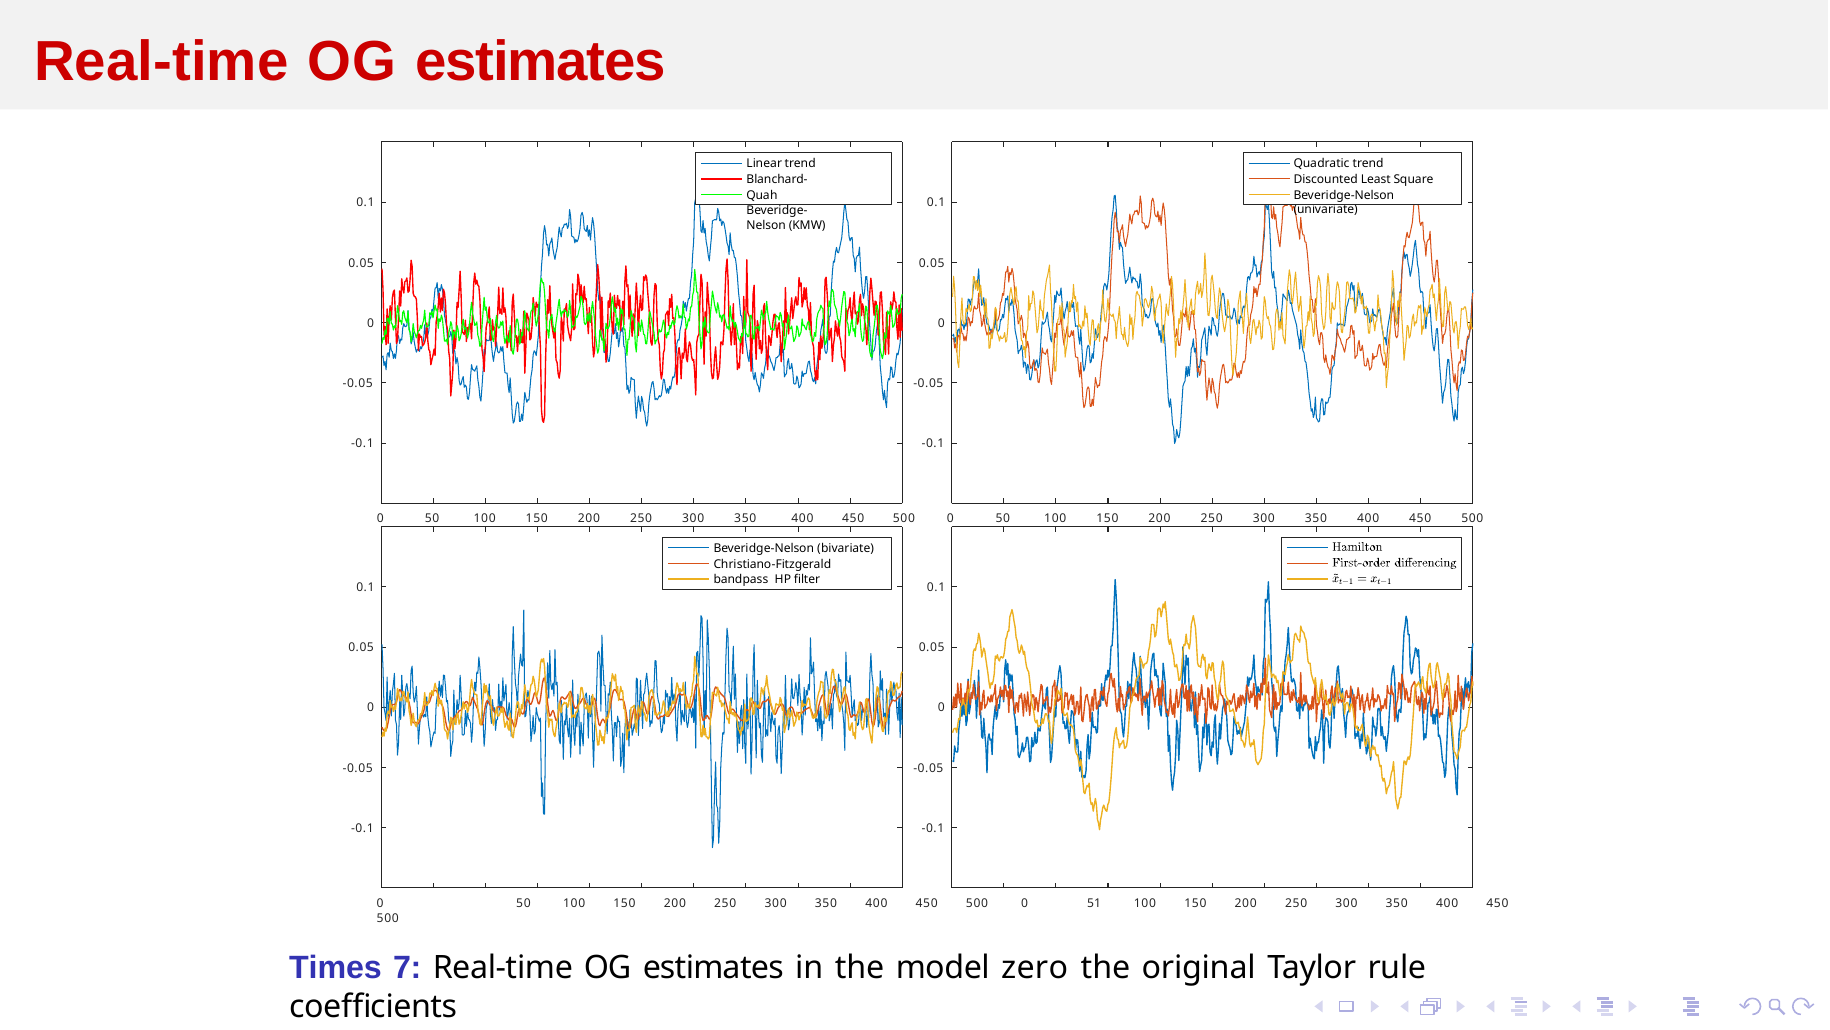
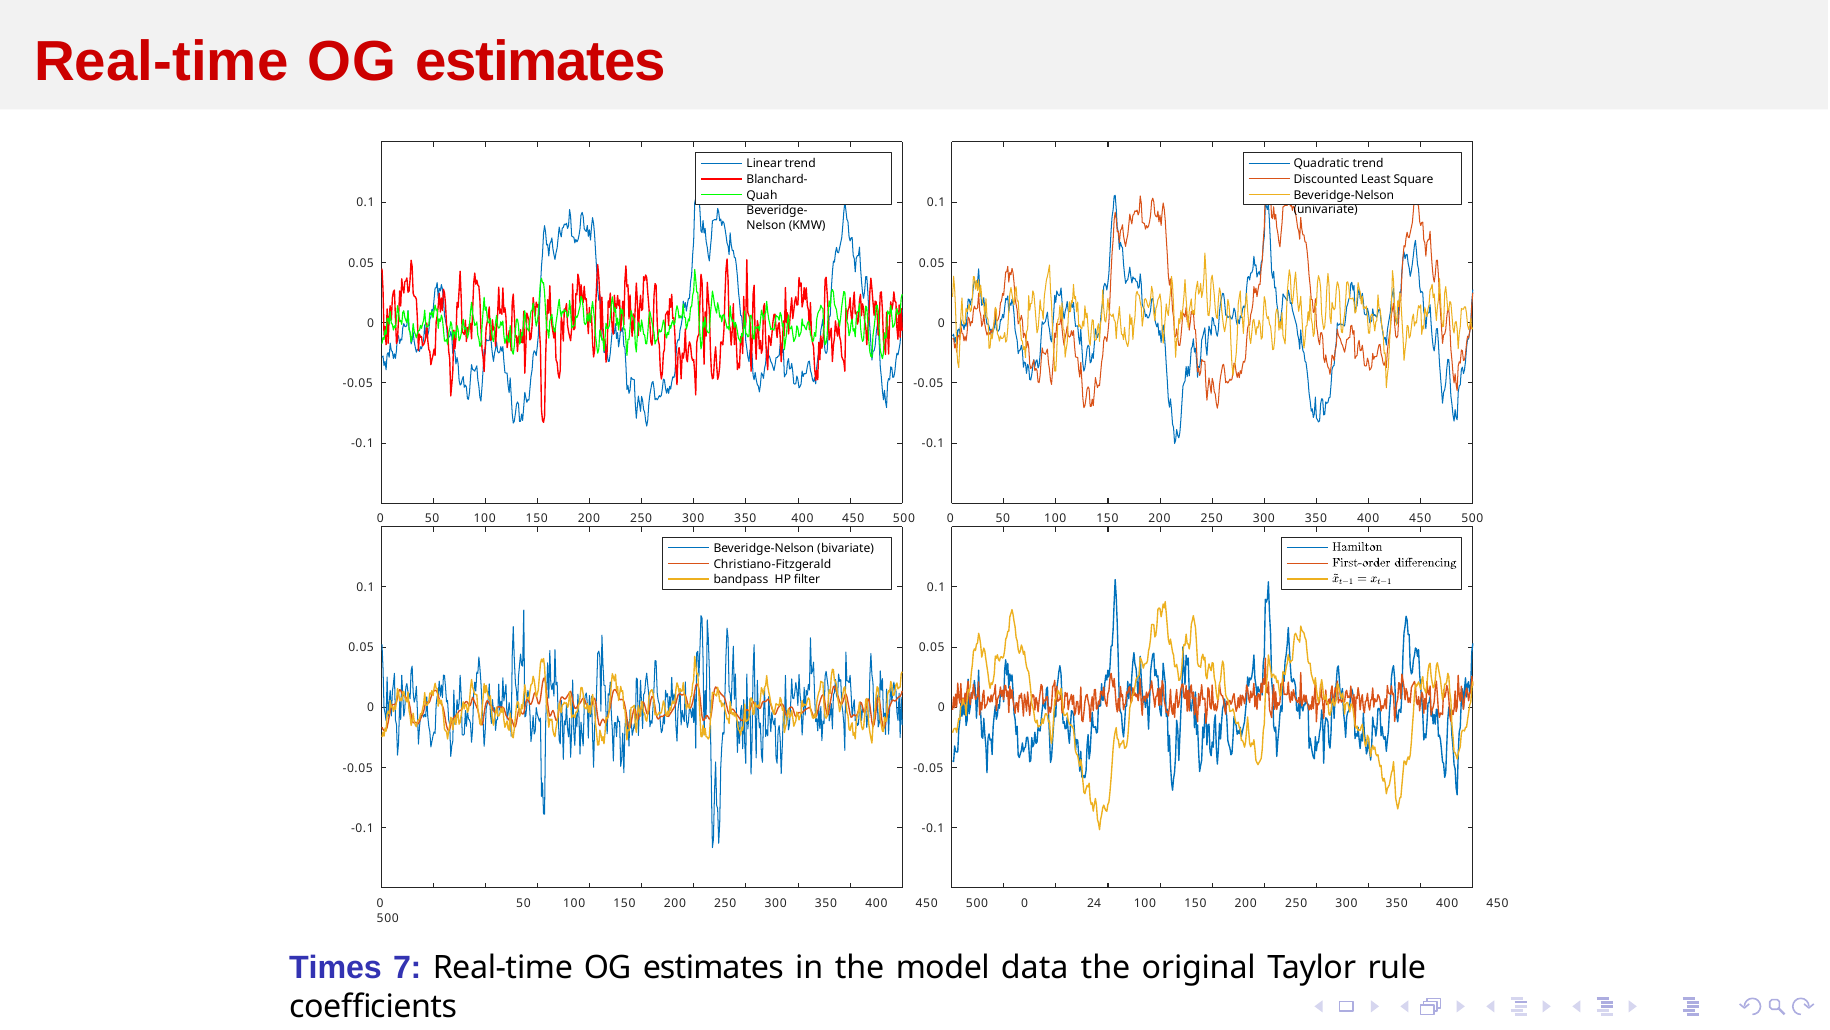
51: 51 -> 24
zero: zero -> data
